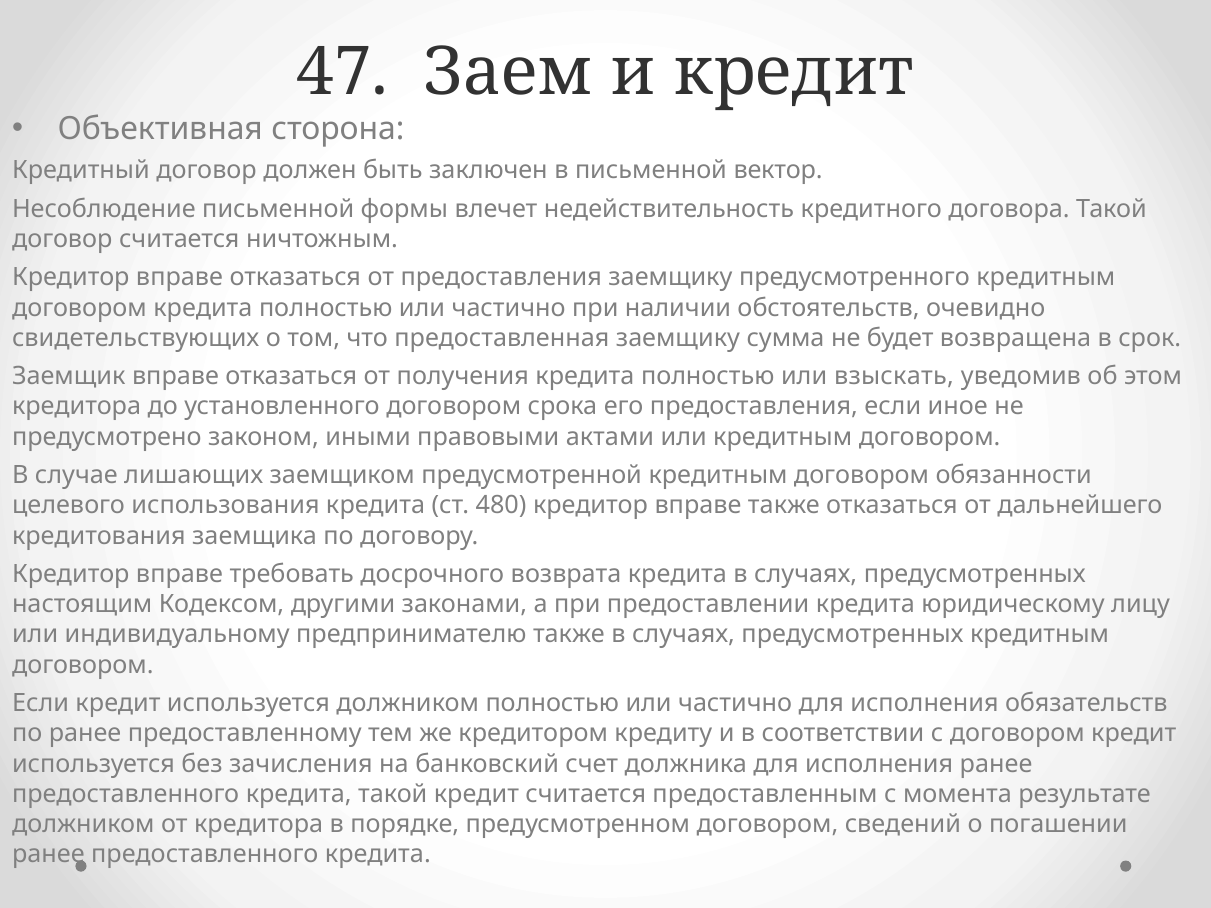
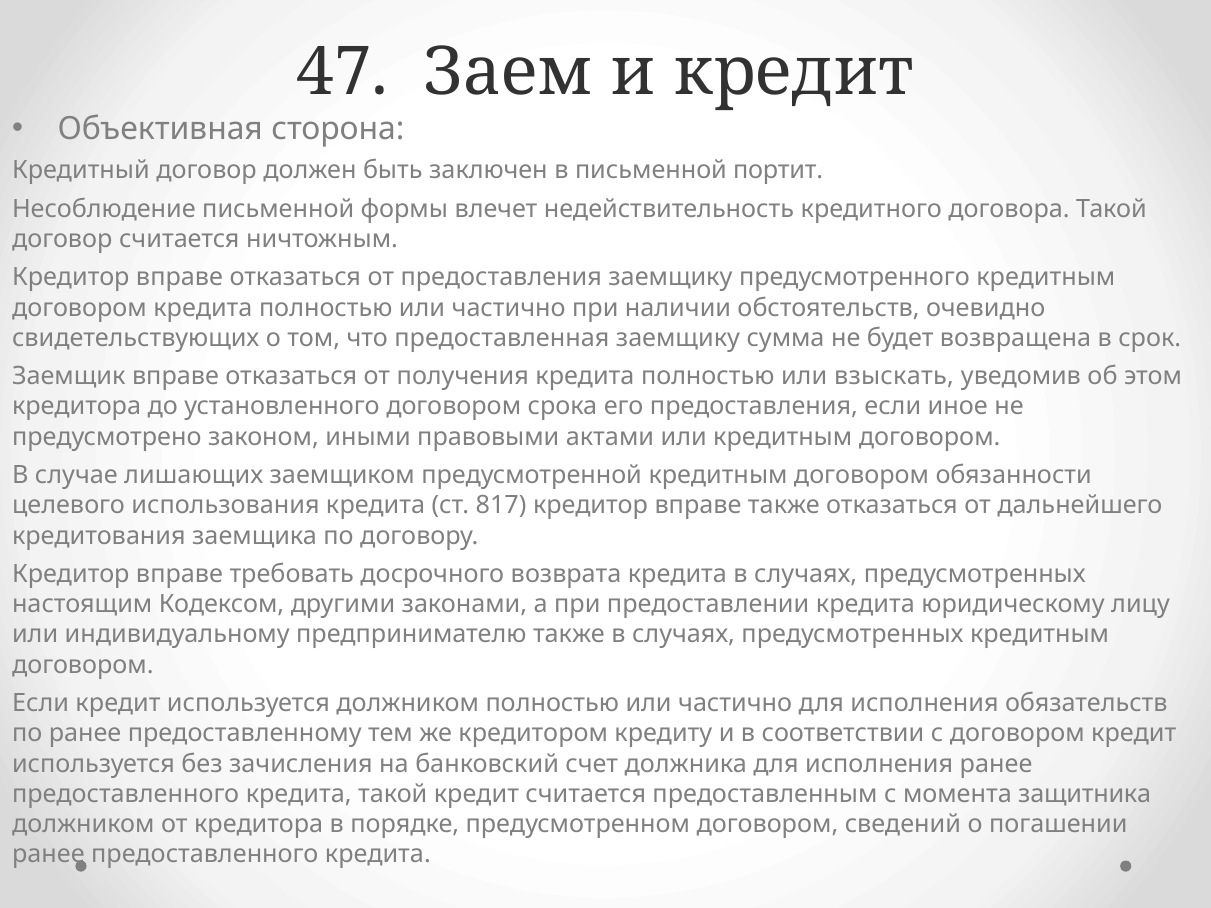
вектор: вектор -> портит
480: 480 -> 817
результате: результате -> защитника
